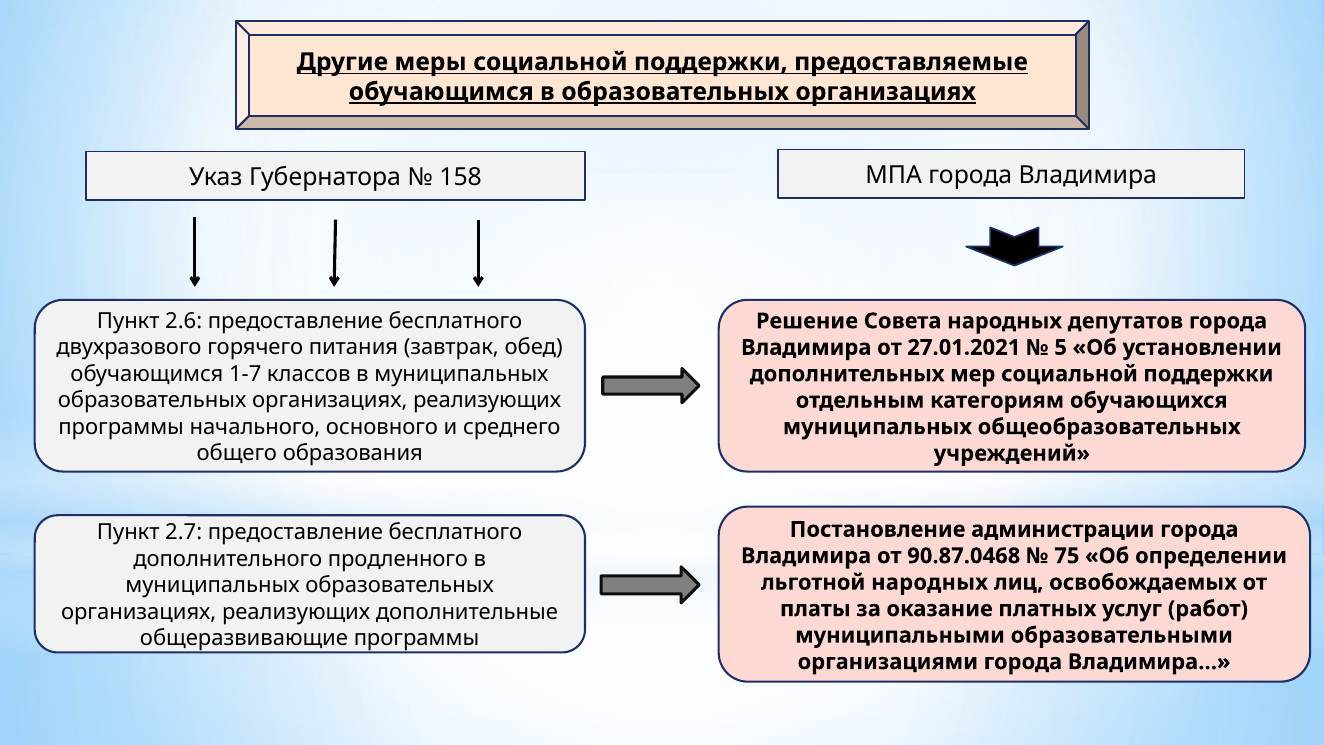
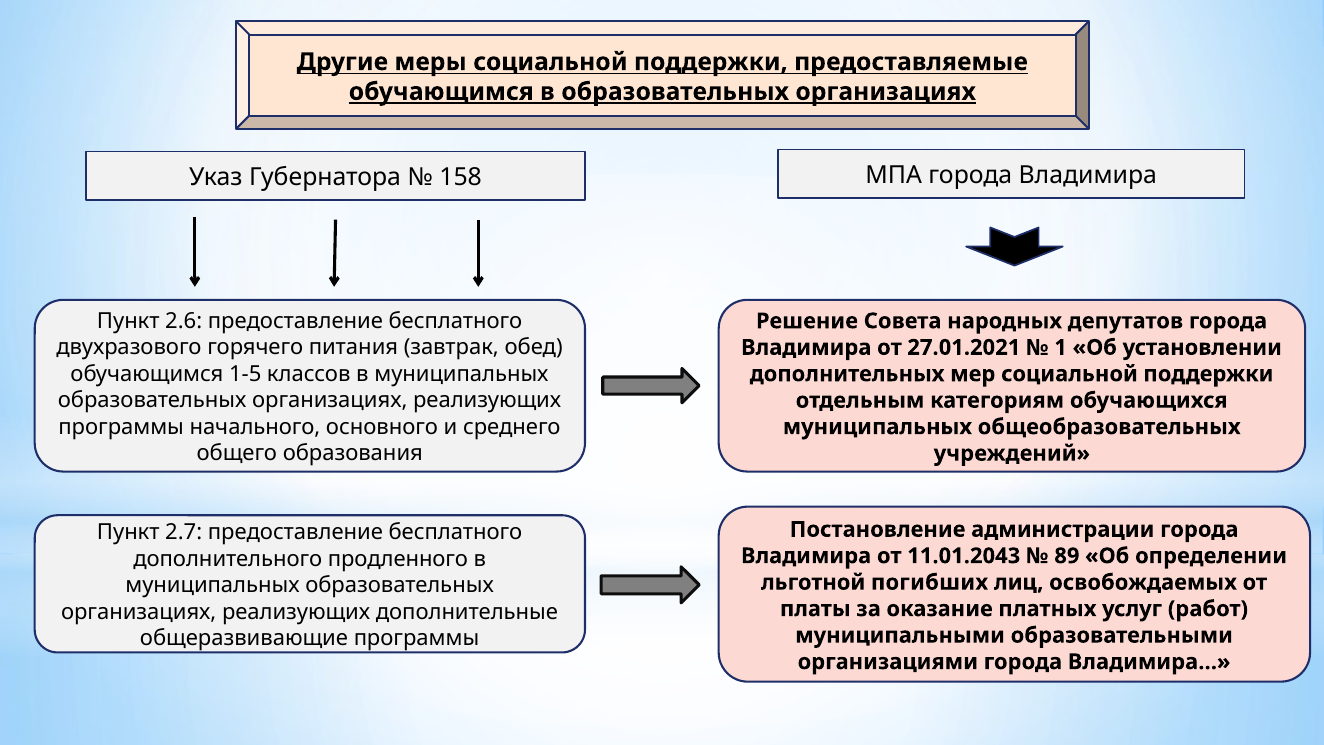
5: 5 -> 1
1-7: 1-7 -> 1-5
90.87.0468: 90.87.0468 -> 11.01.2043
75: 75 -> 89
льготной народных: народных -> погибших
